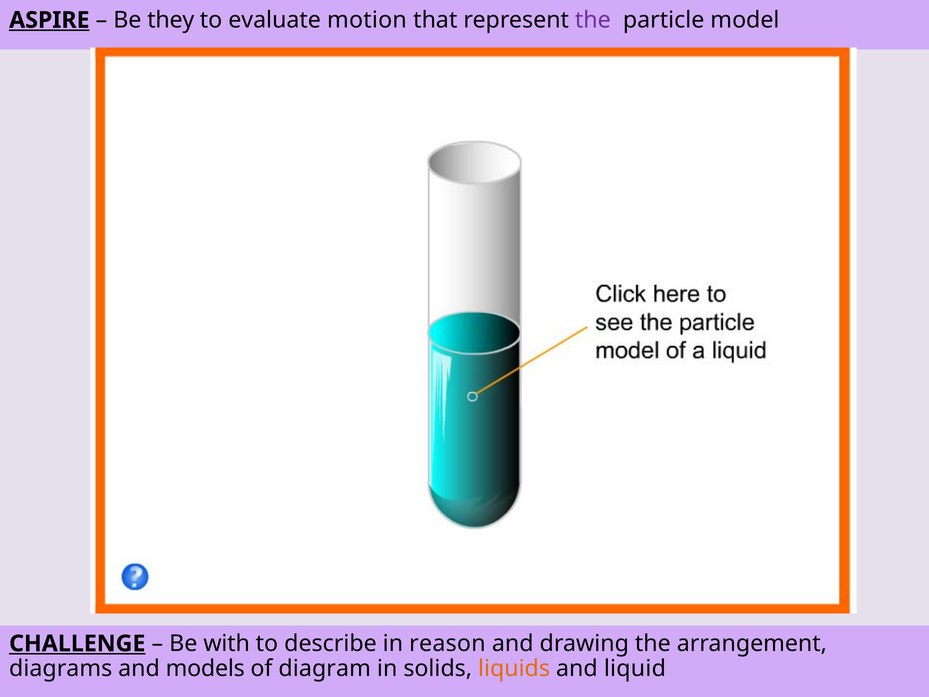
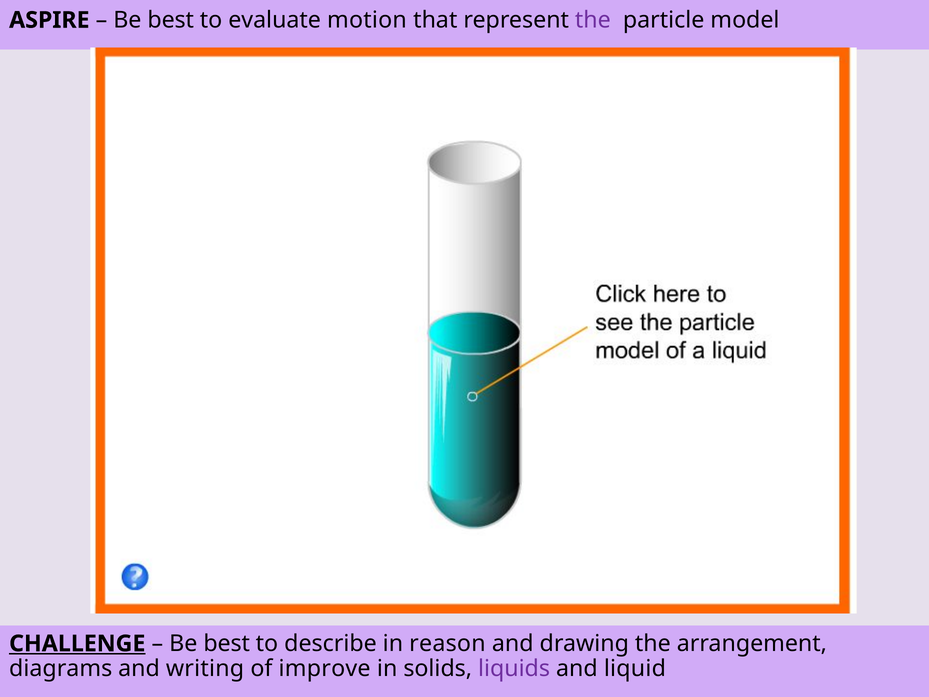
ASPIRE underline: present -> none
they at (171, 20): they -> best
with at (227, 643): with -> best
models: models -> writing
diagram: diagram -> improve
liquids colour: orange -> purple
